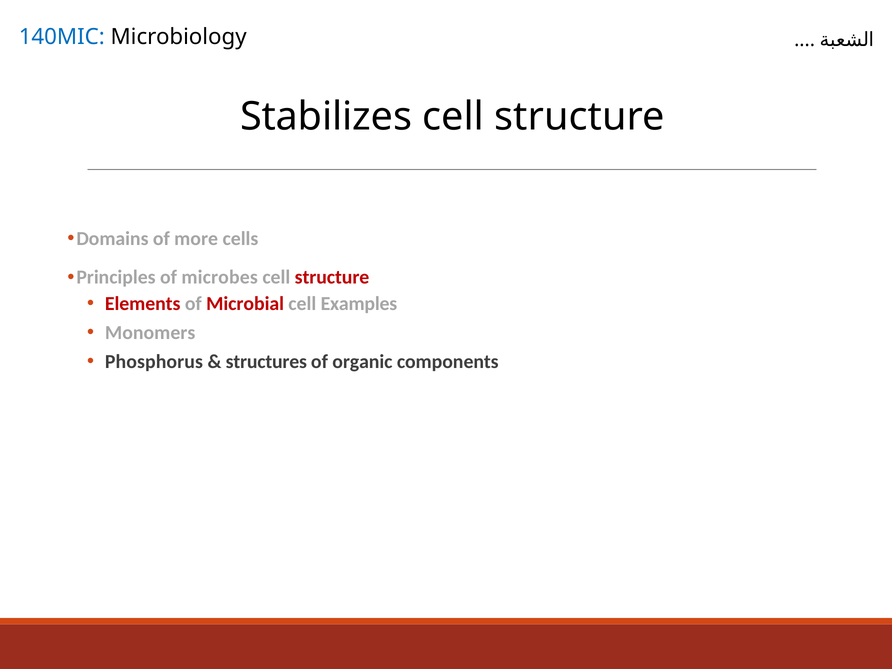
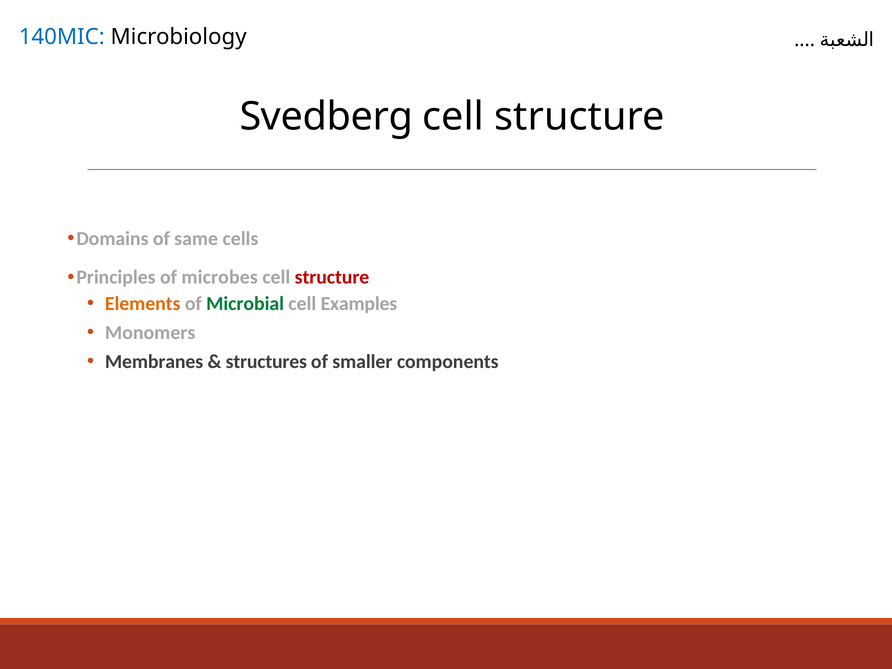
Stabilizes: Stabilizes -> Svedberg
more: more -> same
Elements colour: red -> orange
Microbial colour: red -> green
Phosphorus: Phosphorus -> Membranes
organic: organic -> smaller
